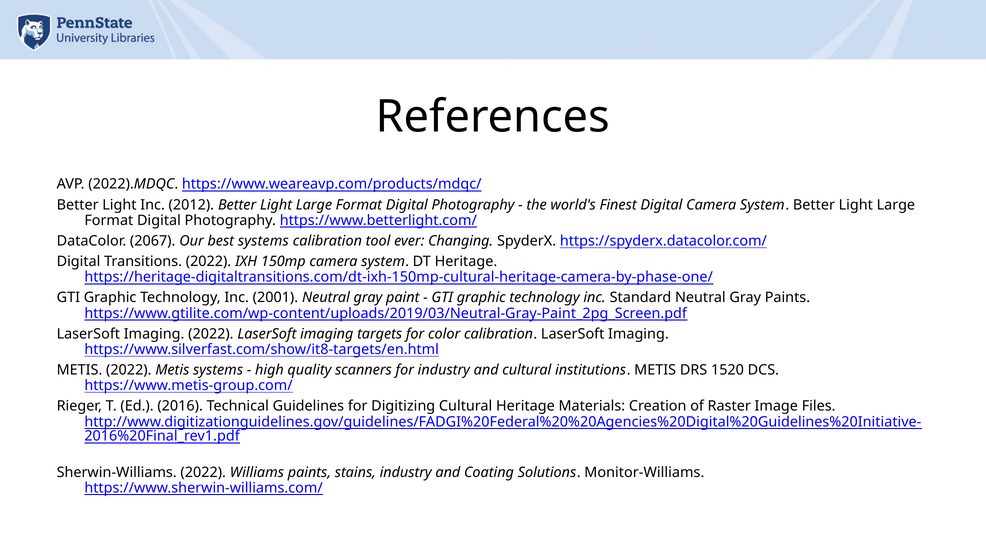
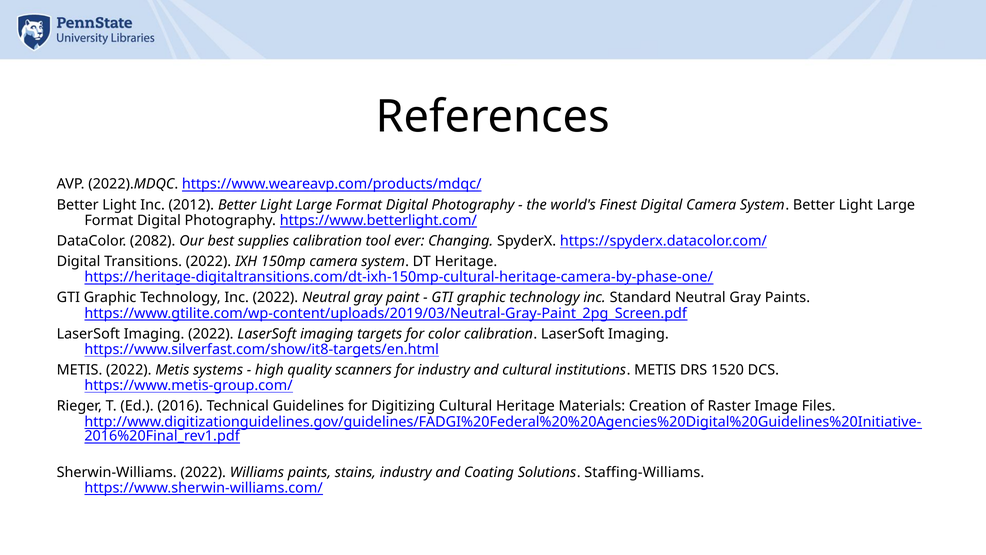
2067: 2067 -> 2082
best systems: systems -> supplies
Inc 2001: 2001 -> 2022
Monitor-Williams: Monitor-Williams -> Staffing-Williams
